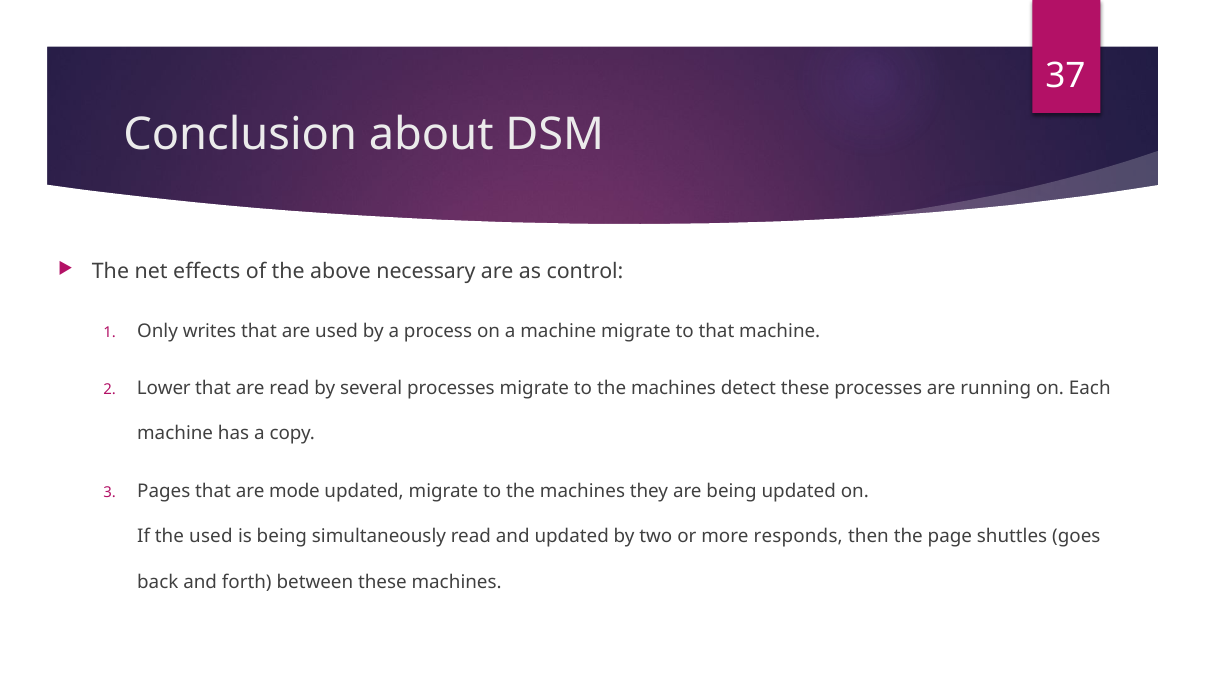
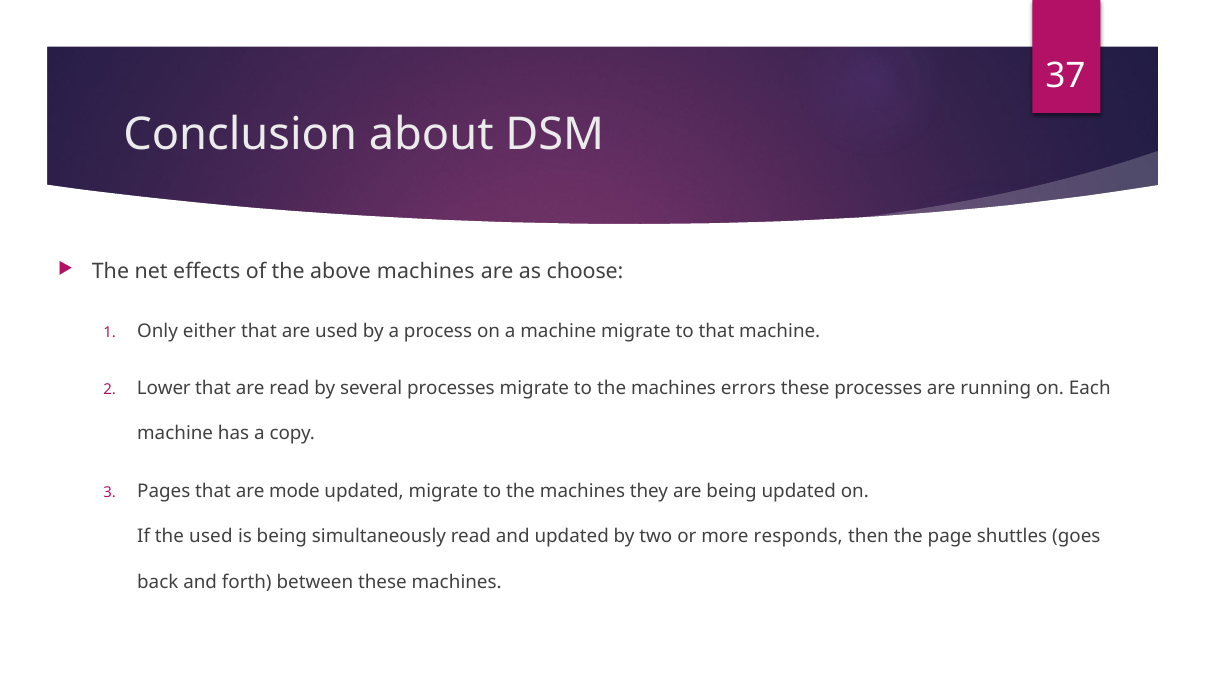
above necessary: necessary -> machines
control: control -> choose
writes: writes -> either
detect: detect -> errors
